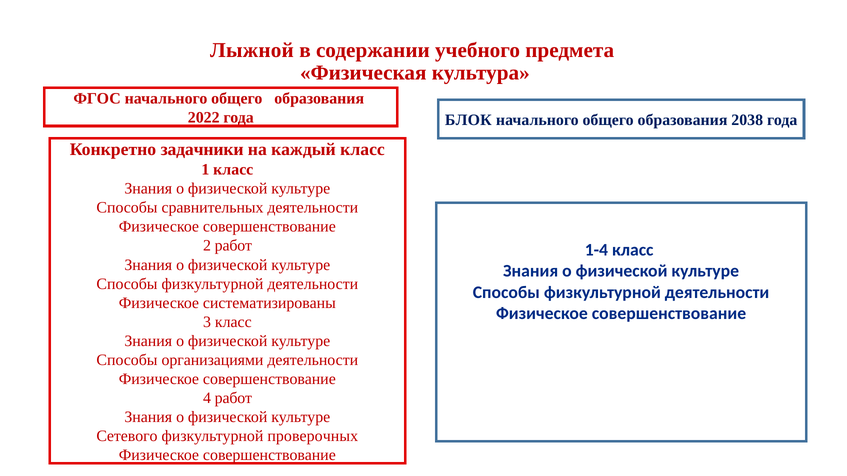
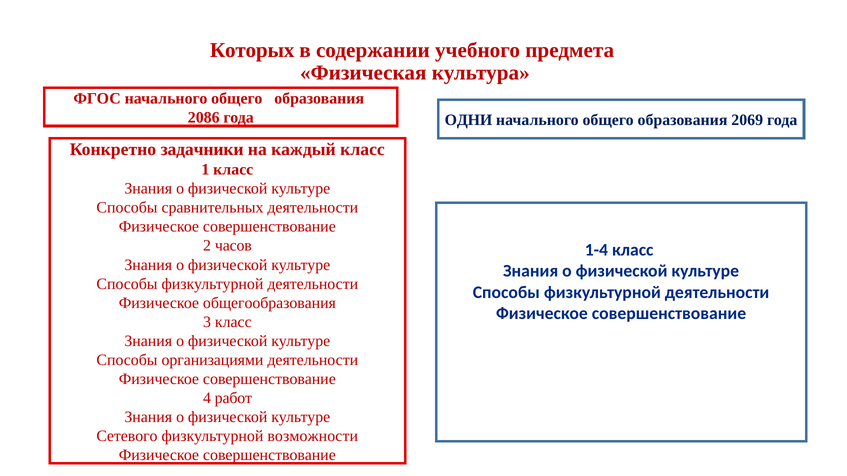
Лыжной: Лыжной -> Которых
2022: 2022 -> 2086
БЛОК: БЛОК -> ОДНИ
2038: 2038 -> 2069
2 работ: работ -> часов
систематизированы: систематизированы -> общегообразования
проверочных: проверочных -> возможности
